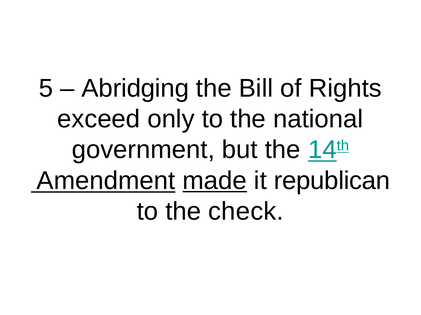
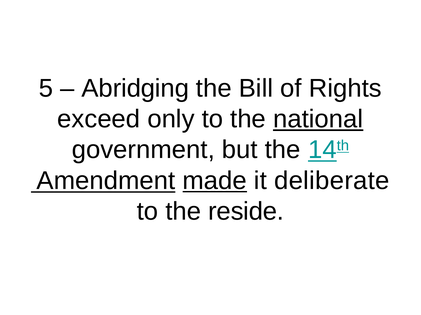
national underline: none -> present
republican: republican -> deliberate
check: check -> reside
